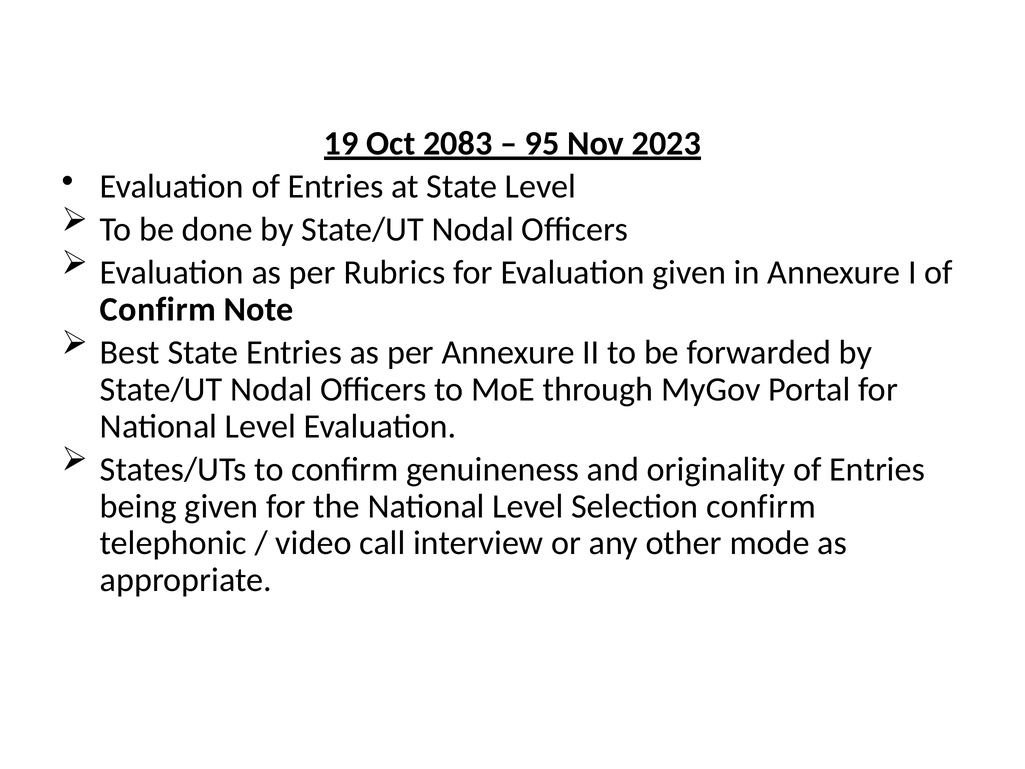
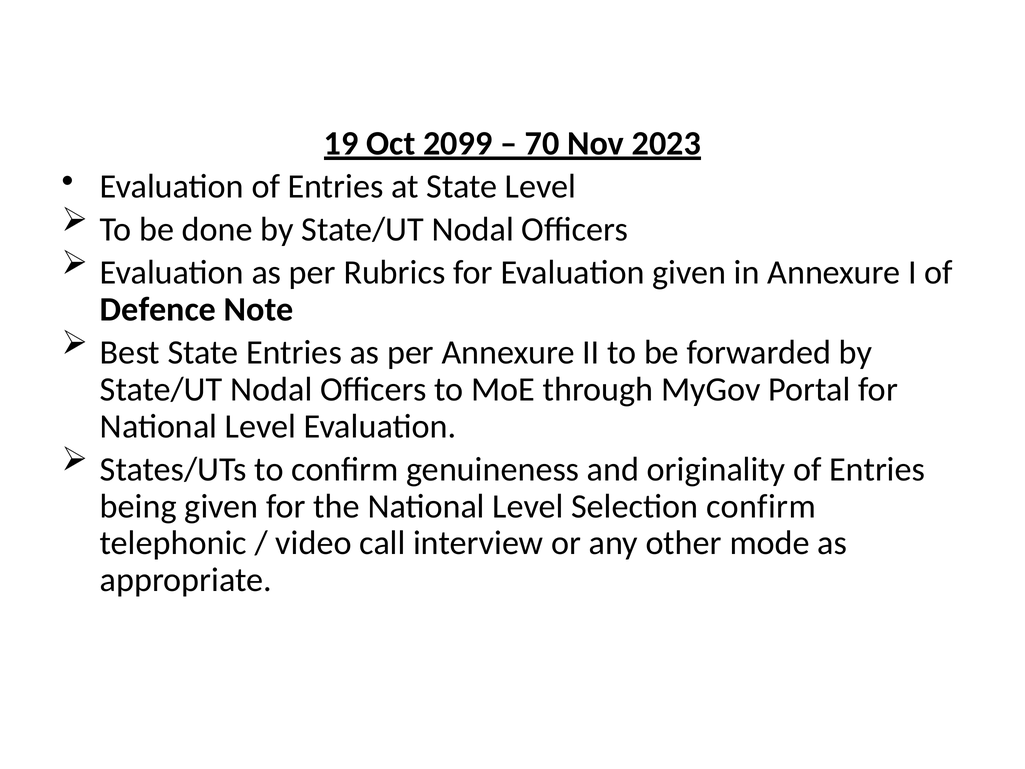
2083: 2083 -> 2099
95: 95 -> 70
Confirm at (158, 309): Confirm -> Defence
